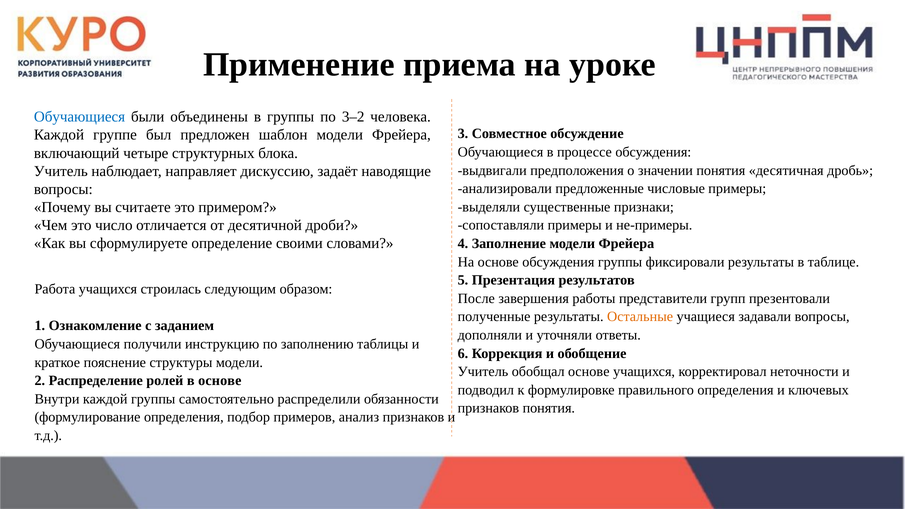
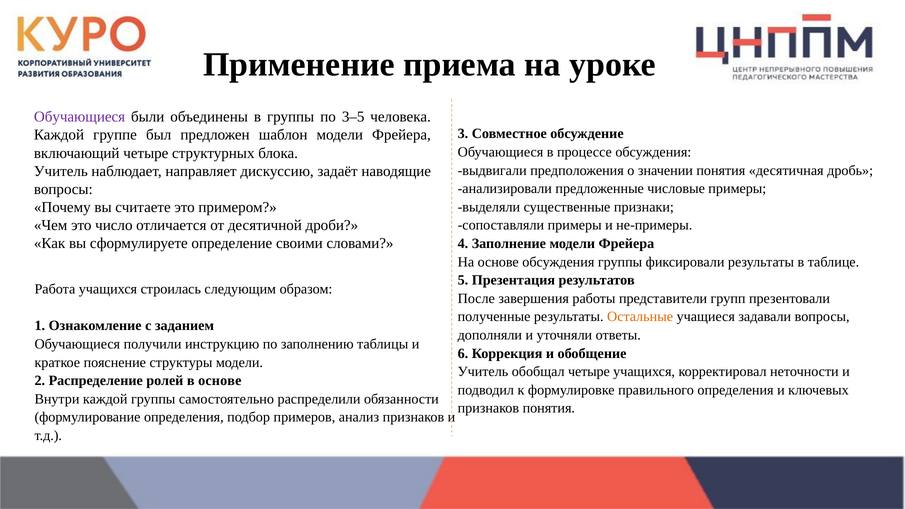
Обучающиеся at (80, 117) colour: blue -> purple
3–2: 3–2 -> 3–5
обобщал основе: основе -> четыре
